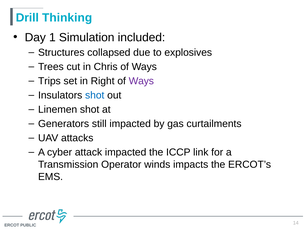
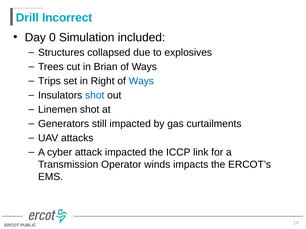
Thinking: Thinking -> Incorrect
1: 1 -> 0
Chris: Chris -> Brian
Ways at (141, 81) colour: purple -> blue
